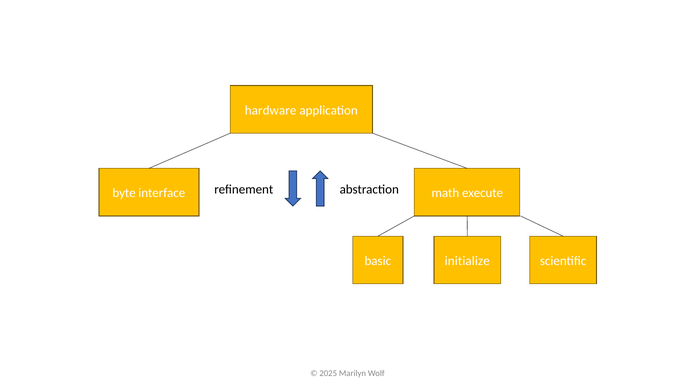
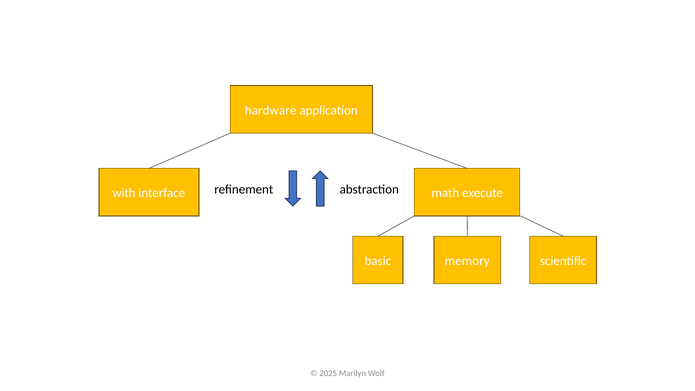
byte: byte -> with
initialize: initialize -> memory
